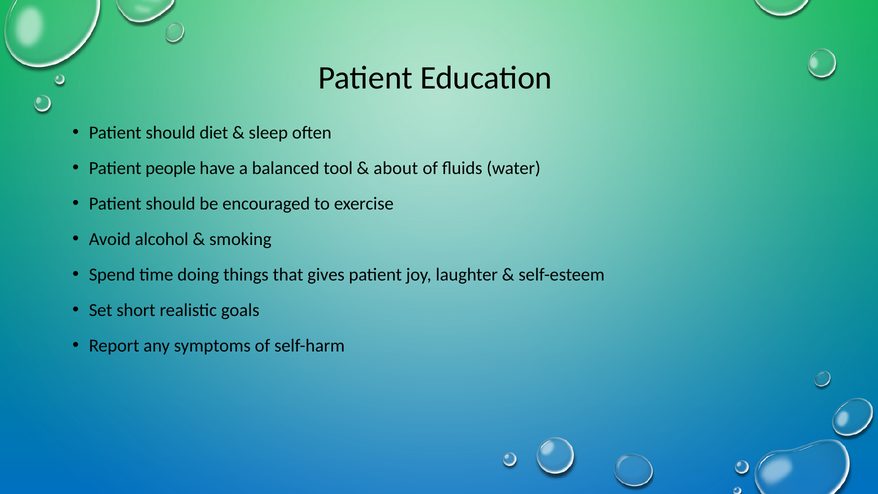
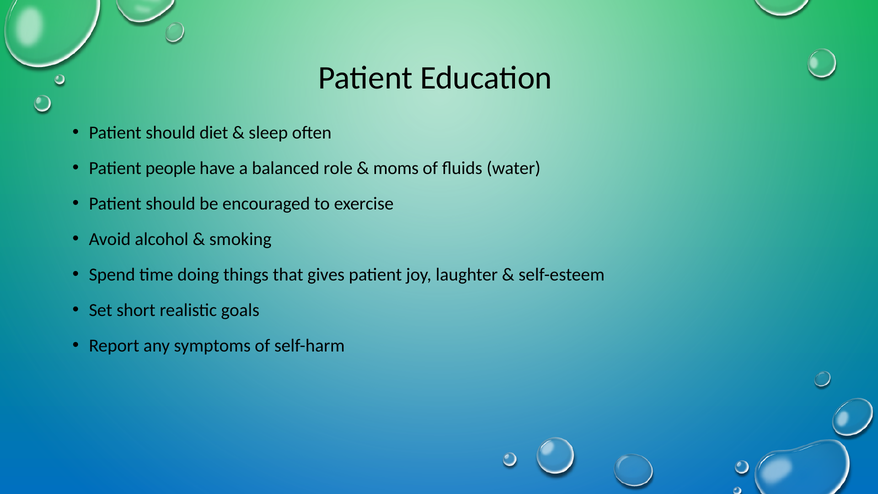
tool: tool -> role
about: about -> moms
